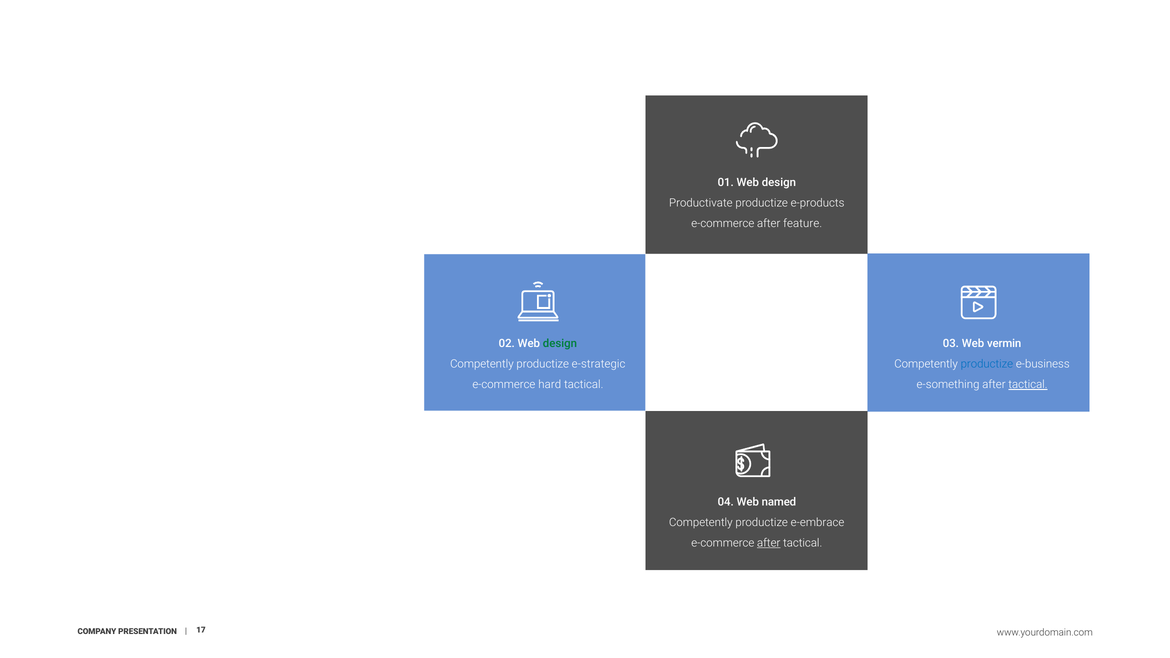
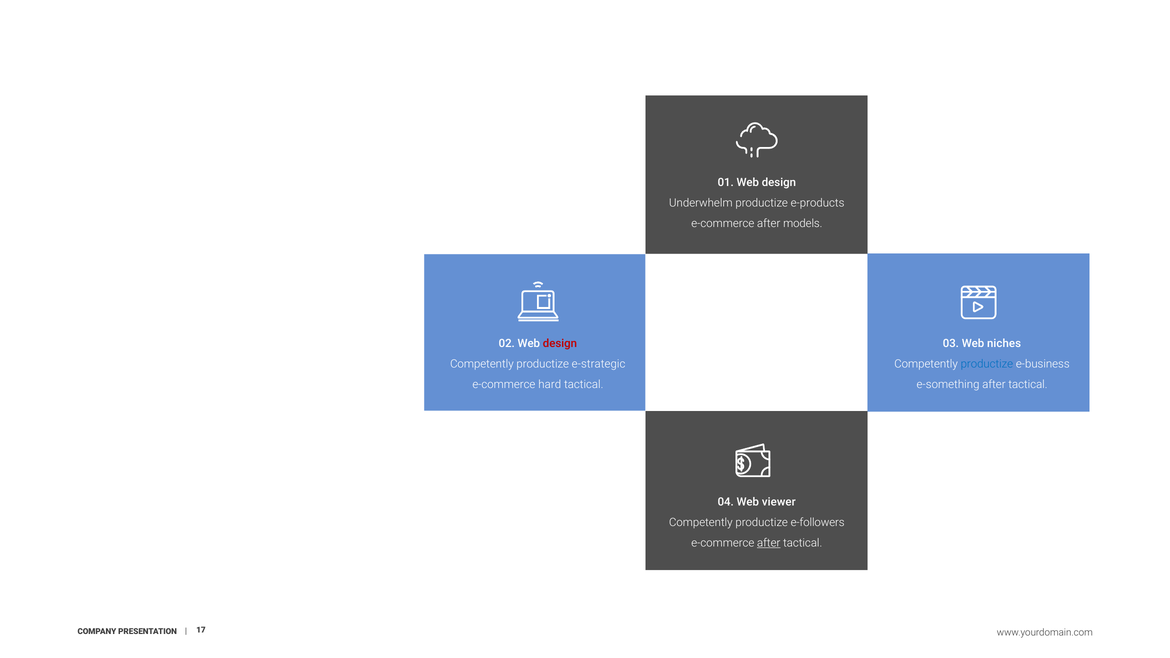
Productivate: Productivate -> Underwhelm
feature: feature -> models
design at (560, 344) colour: green -> red
vermin: vermin -> niches
tactical at (1028, 385) underline: present -> none
named: named -> viewer
e-embrace: e-embrace -> e-followers
